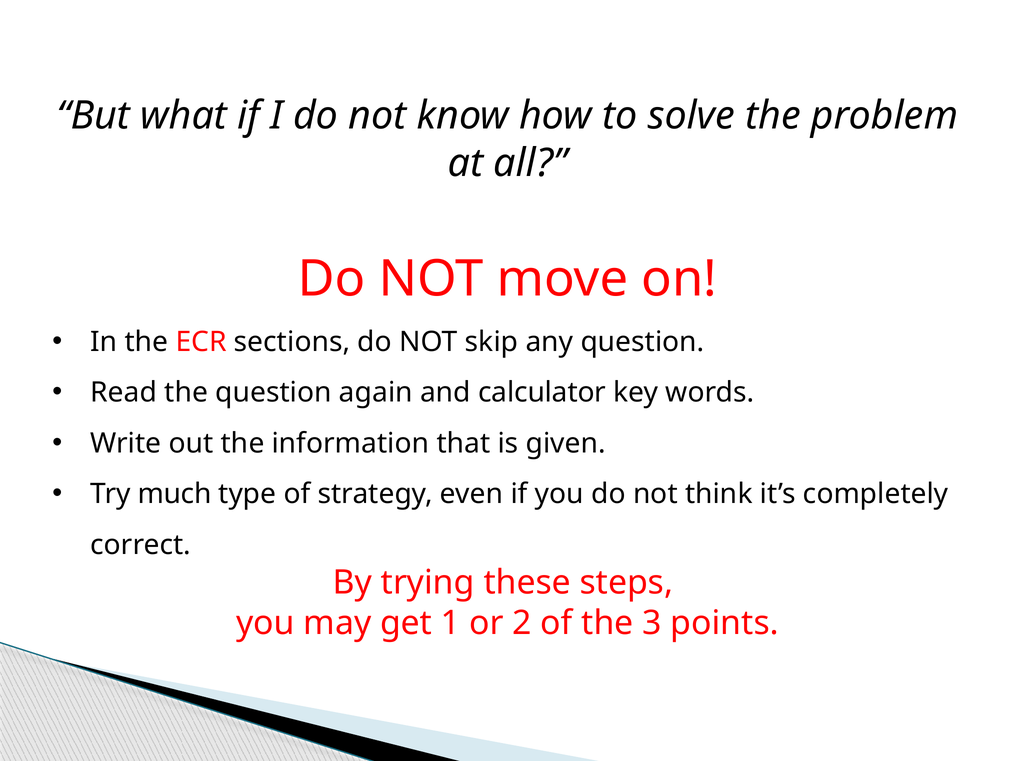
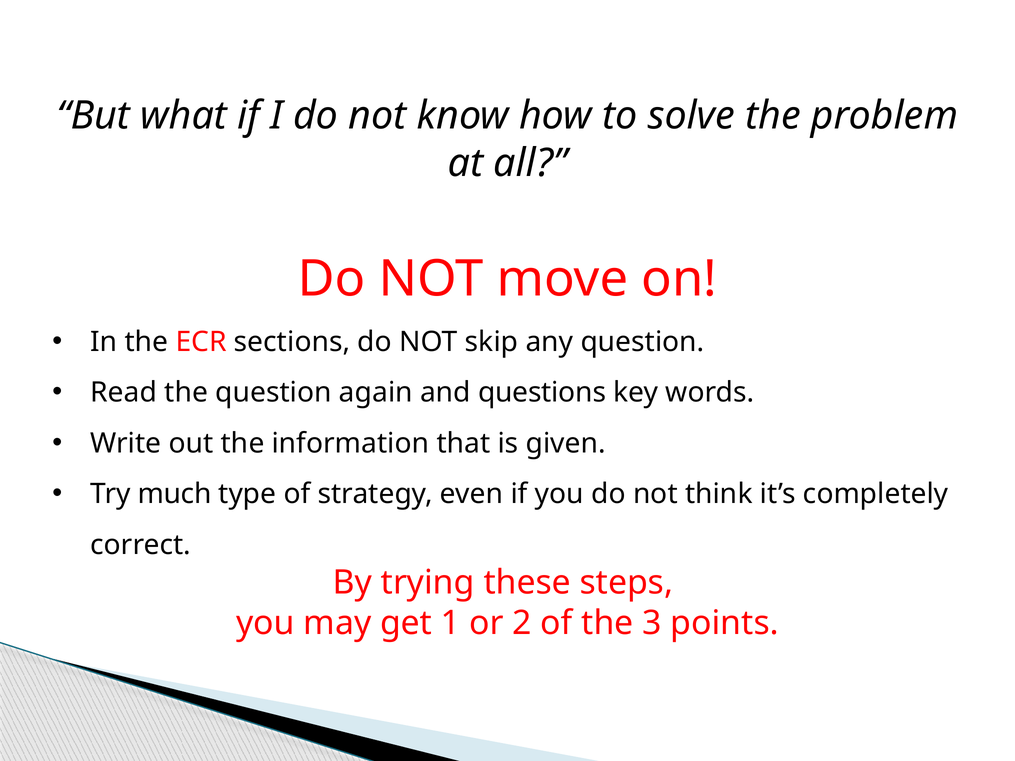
calculator: calculator -> questions
